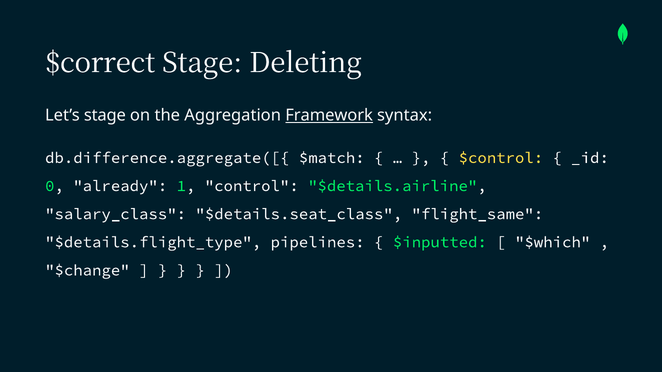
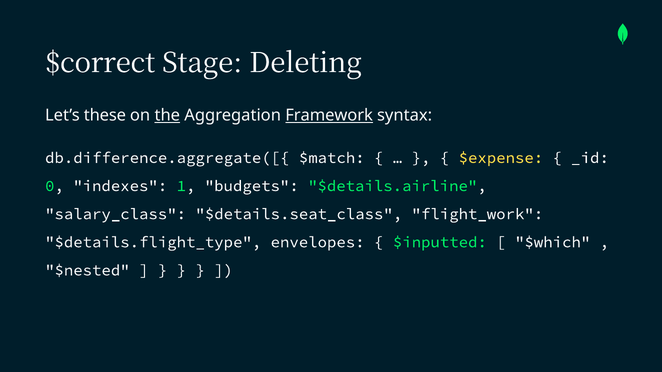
Let’s stage: stage -> these
the underline: none -> present
$control: $control -> $expense
already: already -> indexes
control: control -> budgets
flight_same: flight_same -> flight_work
pipelines: pipelines -> envelopes
$change: $change -> $nested
